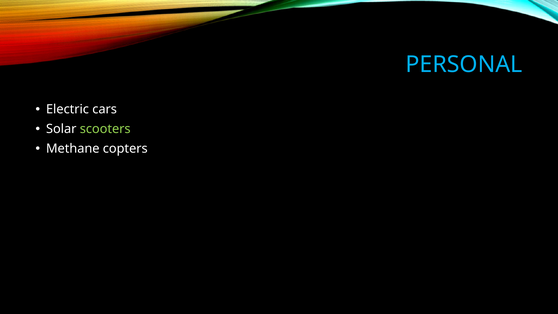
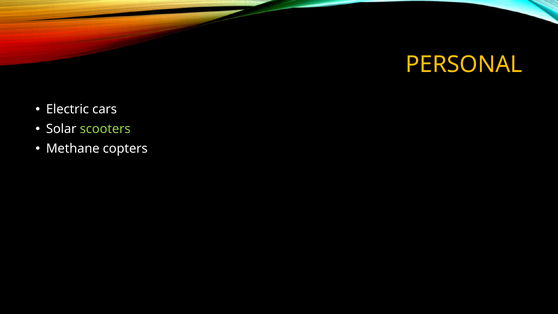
PERSONAL colour: light blue -> yellow
